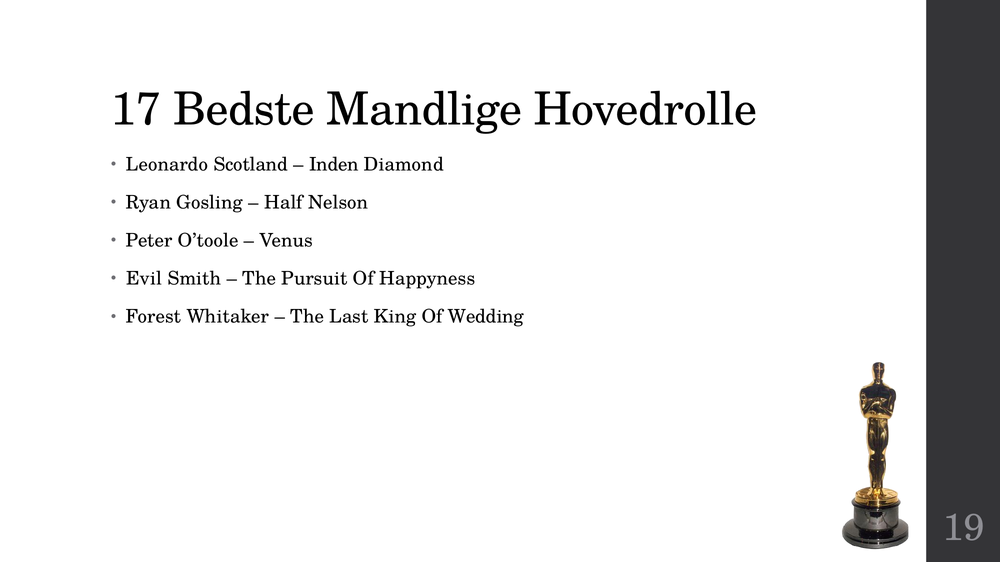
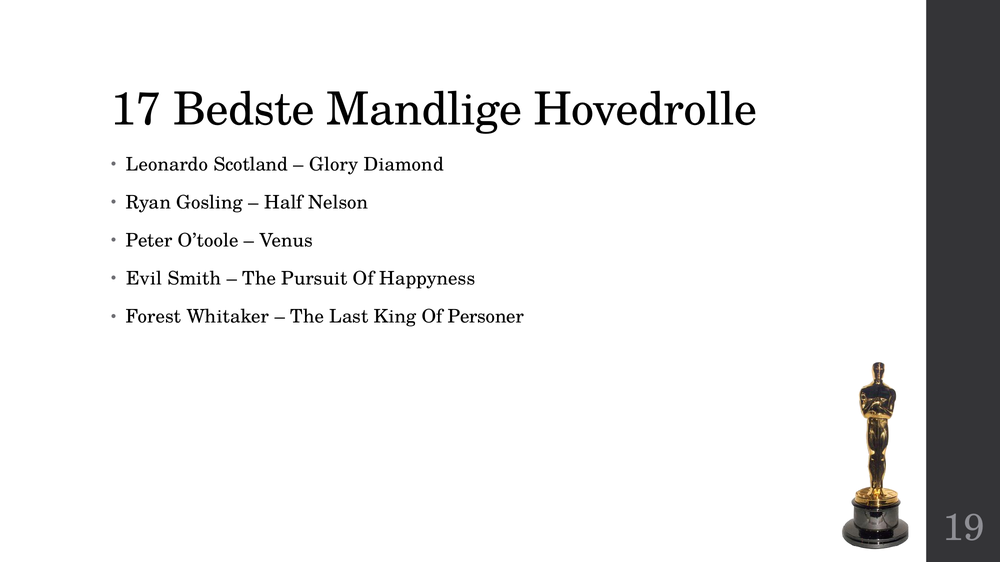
Inden: Inden -> Glory
Wedding: Wedding -> Personer
